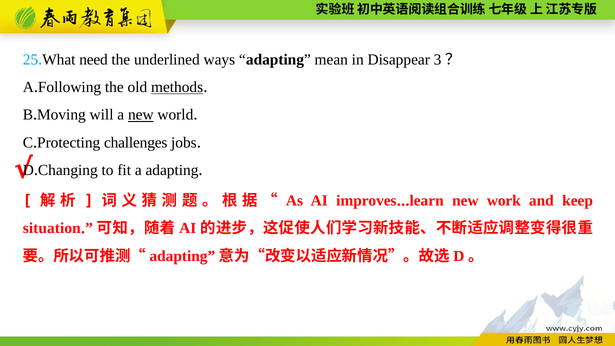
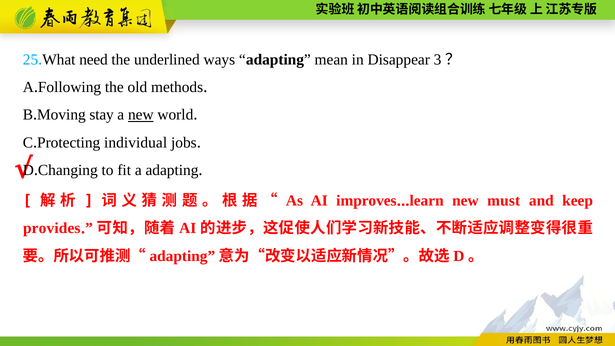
methods underline: present -> none
will: will -> stay
challenges: challenges -> individual
work: work -> must
situation: situation -> provides
